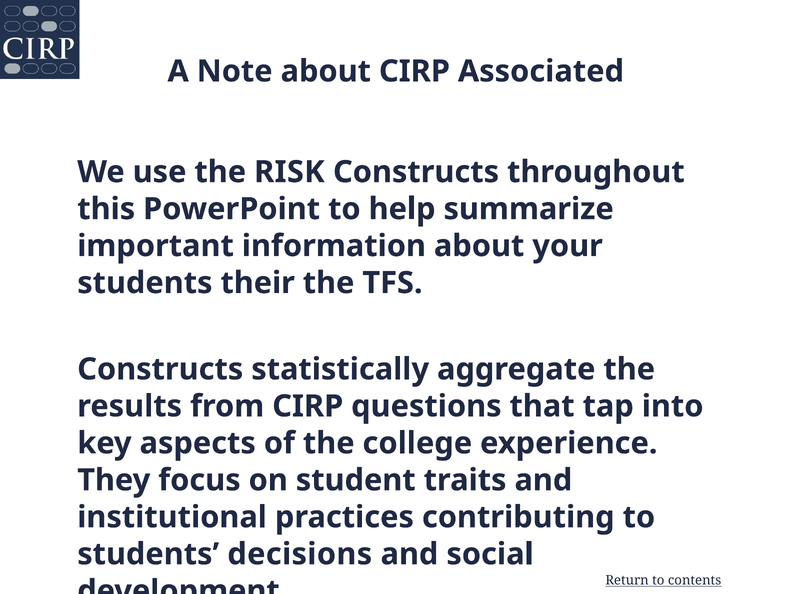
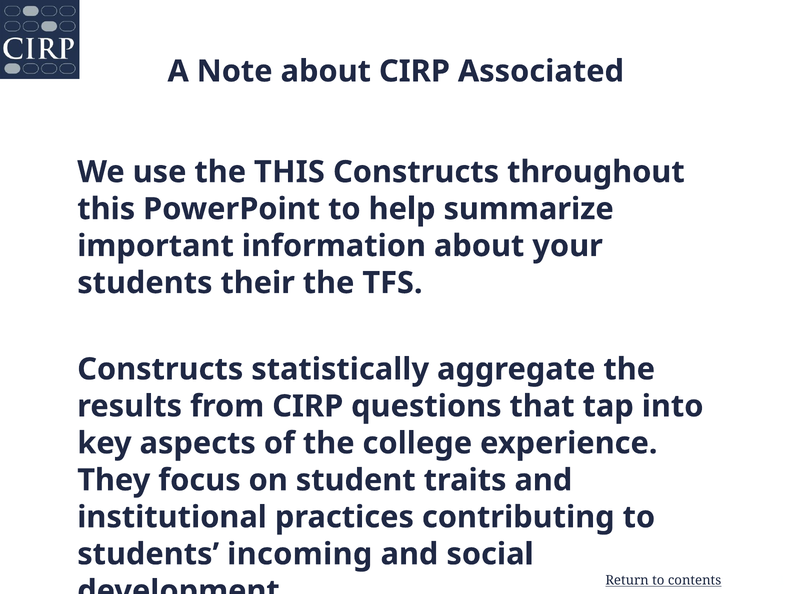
the RISK: RISK -> THIS
decisions: decisions -> incoming
